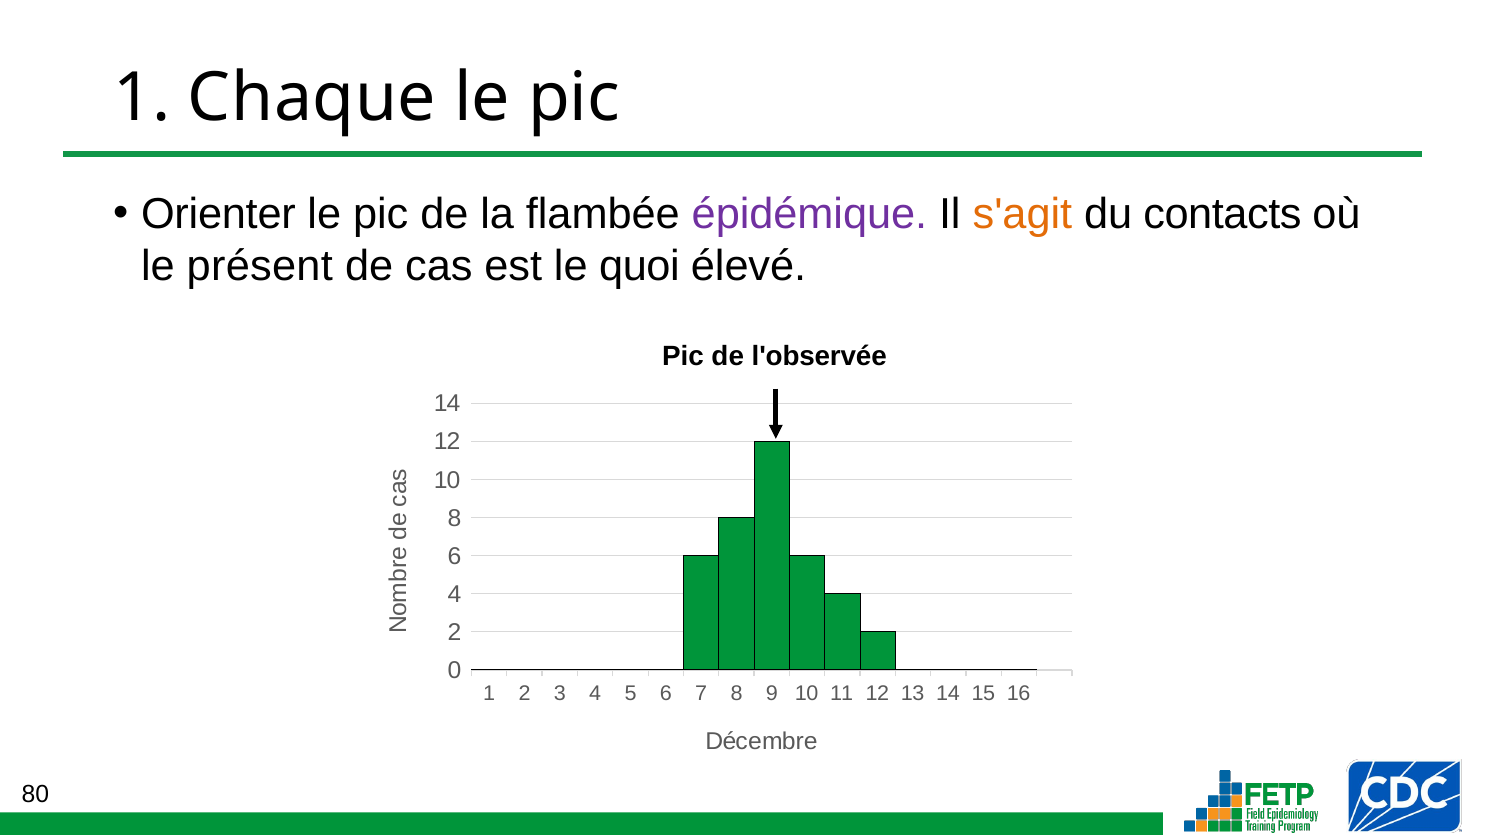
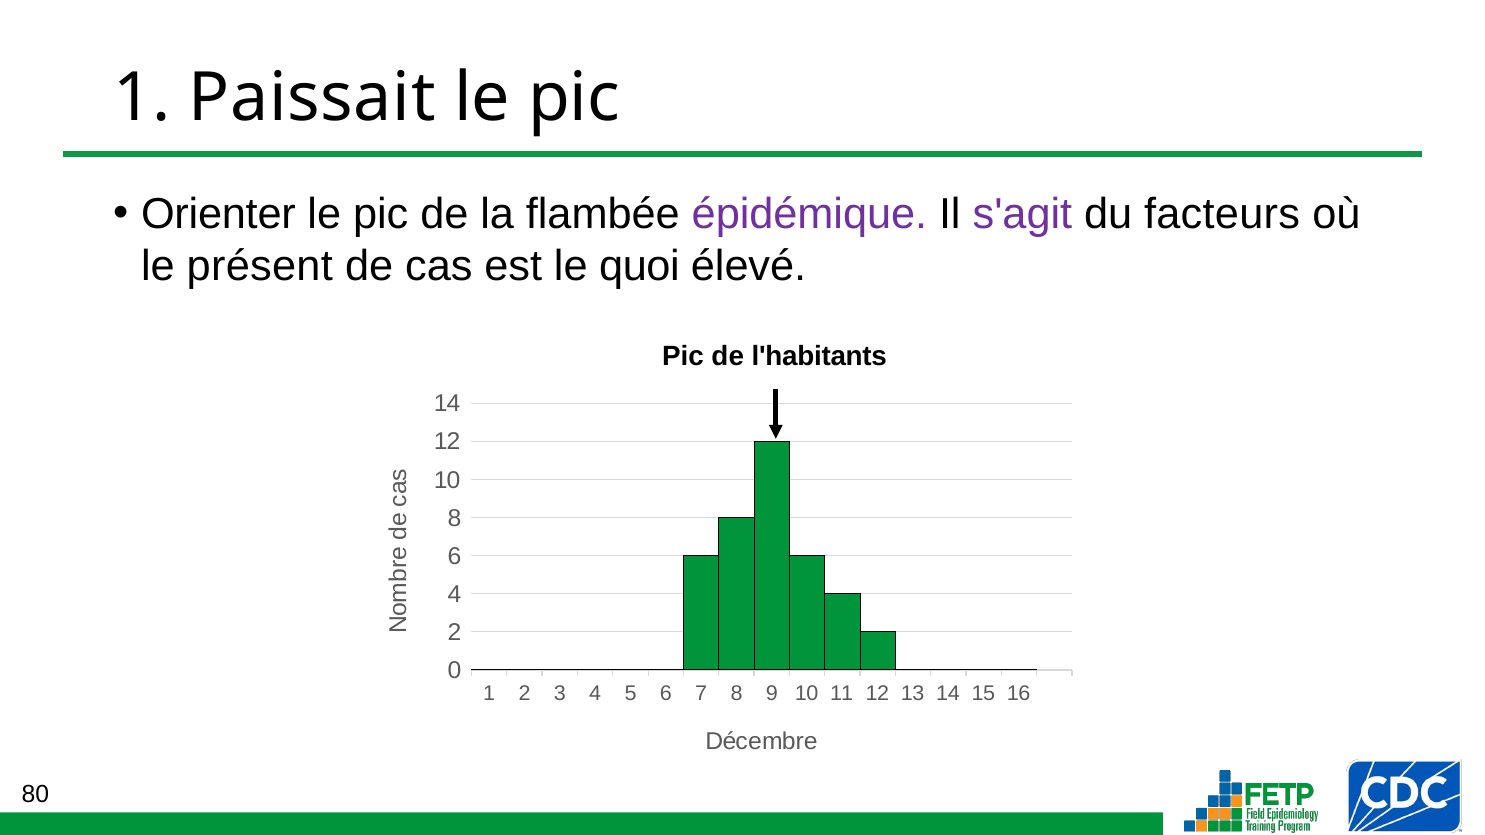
Chaque: Chaque -> Paissait
s'agit colour: orange -> purple
contacts: contacts -> facteurs
l'observée: l'observée -> l'habitants
